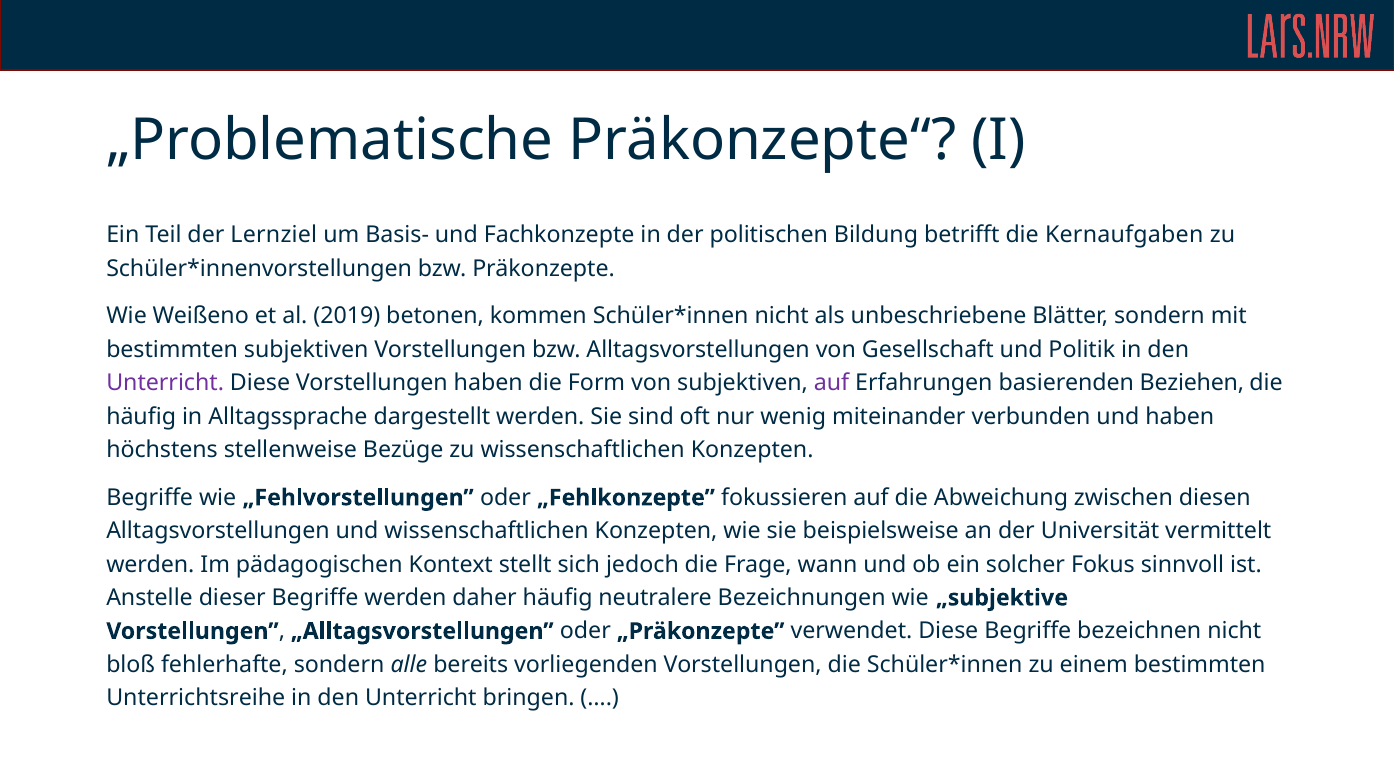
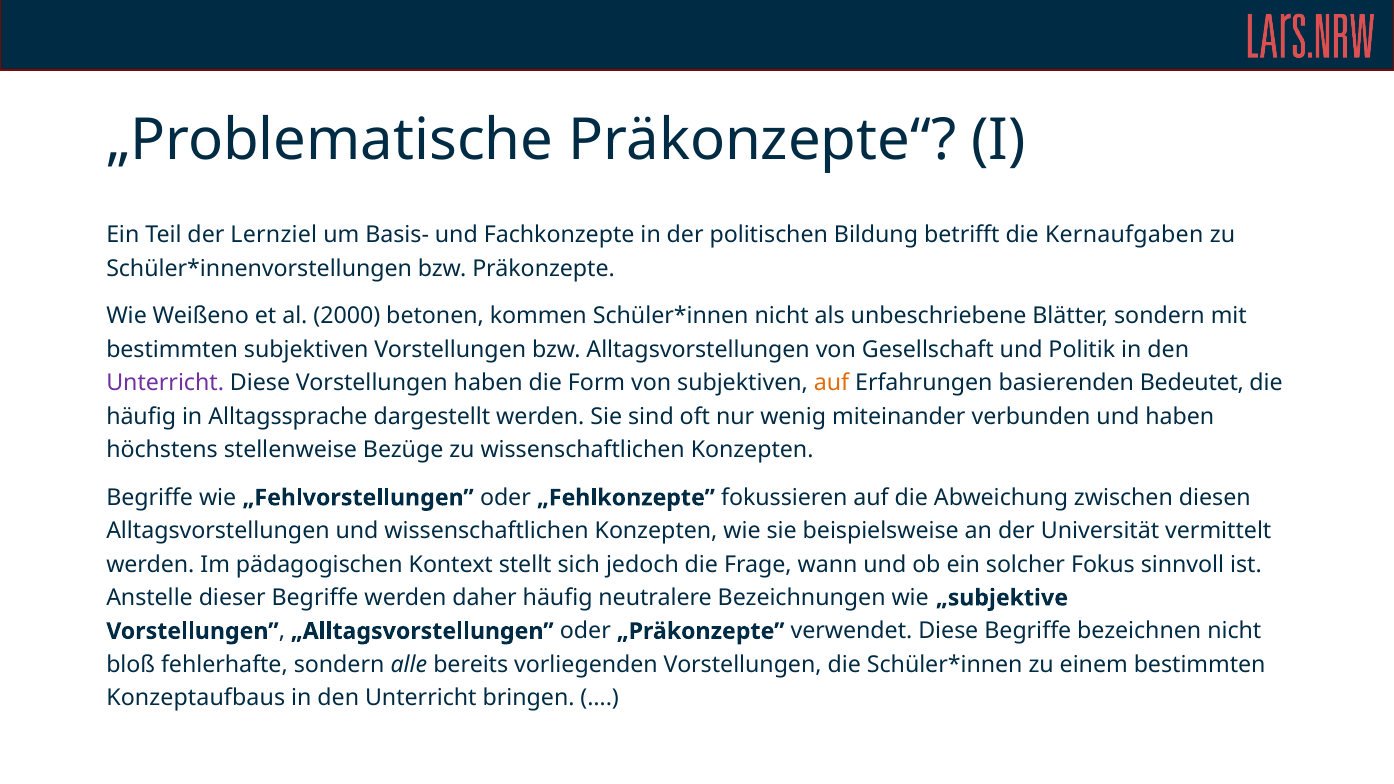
2019: 2019 -> 2000
auf at (832, 383) colour: purple -> orange
Beziehen: Beziehen -> Bedeutet
Unterrichtsreihe: Unterrichtsreihe -> Konzeptaufbaus
